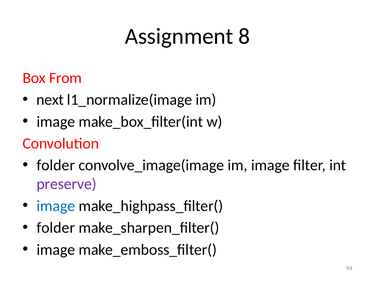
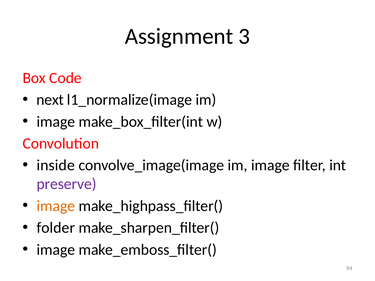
8: 8 -> 3
From: From -> Code
folder at (56, 165): folder -> inside
image at (56, 206) colour: blue -> orange
